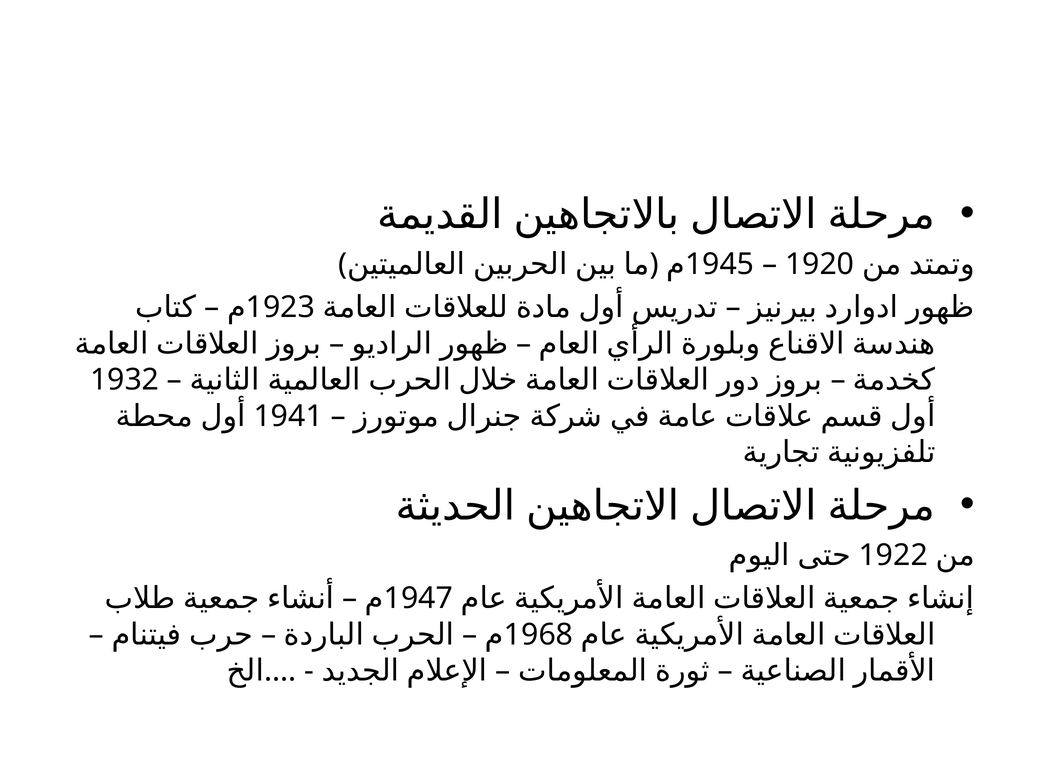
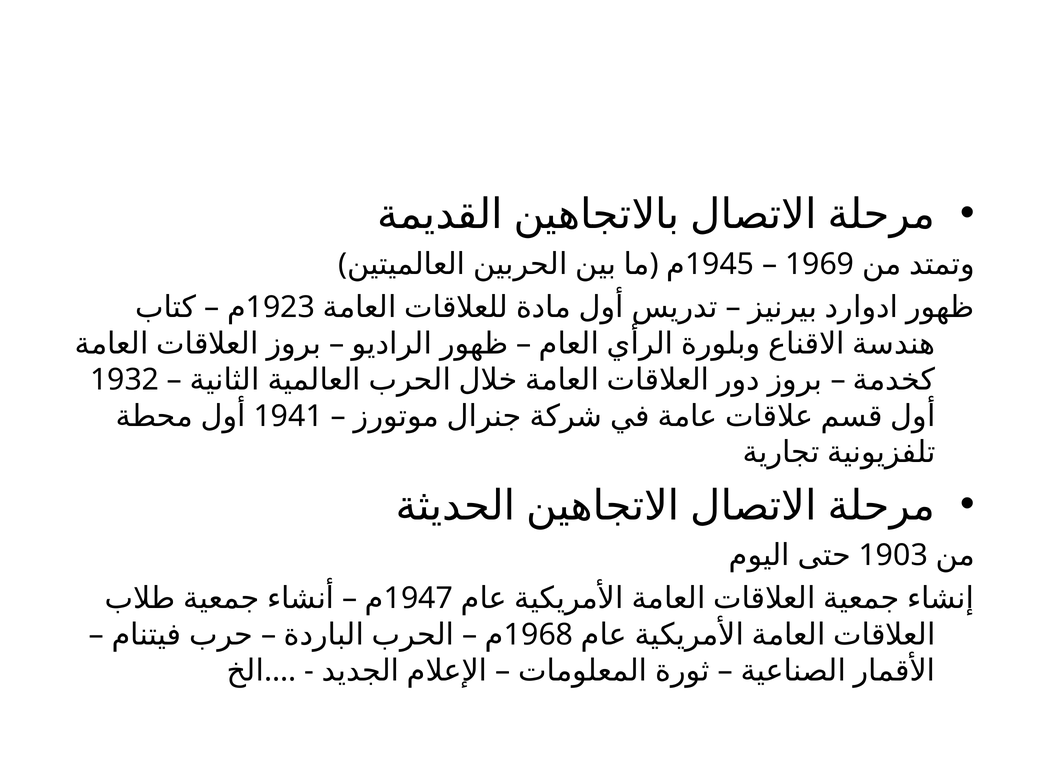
1920: 1920 -> 1969
1922: 1922 -> 1903
